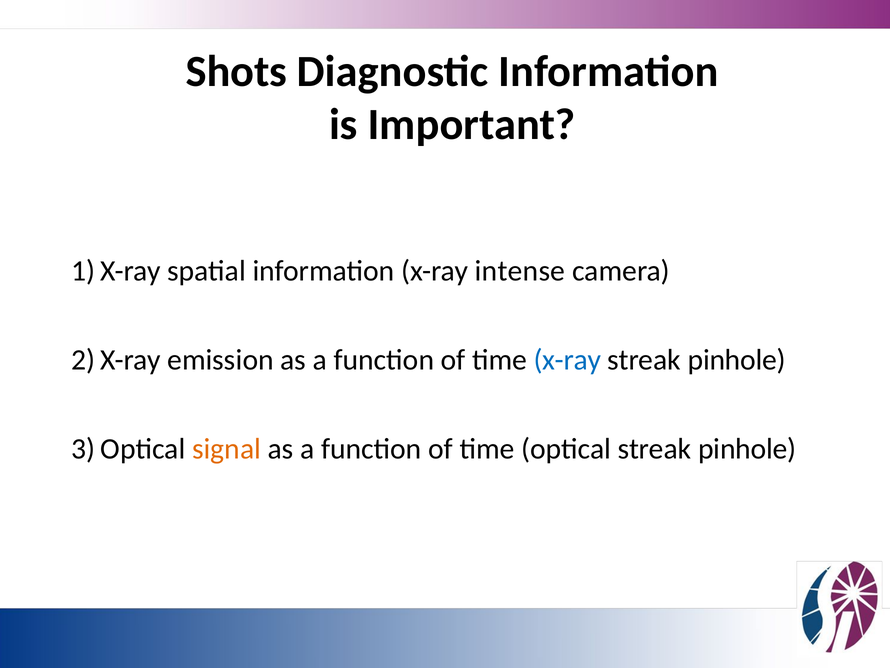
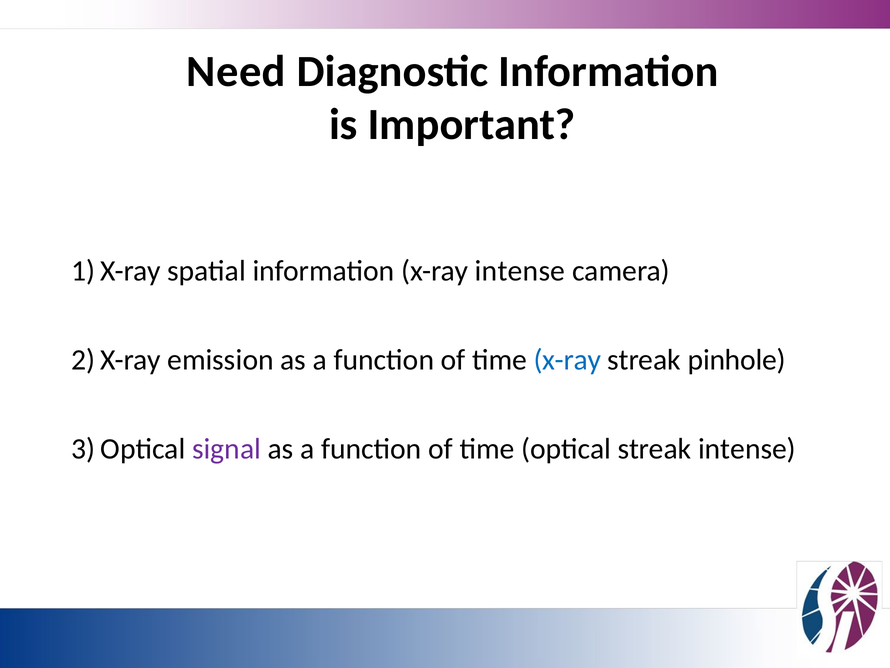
Shots: Shots -> Need
signal colour: orange -> purple
optical streak pinhole: pinhole -> intense
